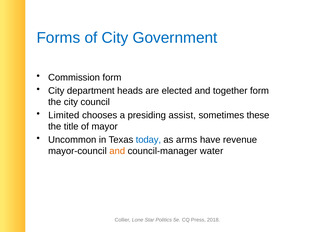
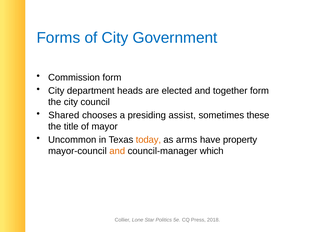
Limited: Limited -> Shared
today colour: blue -> orange
revenue: revenue -> property
water: water -> which
